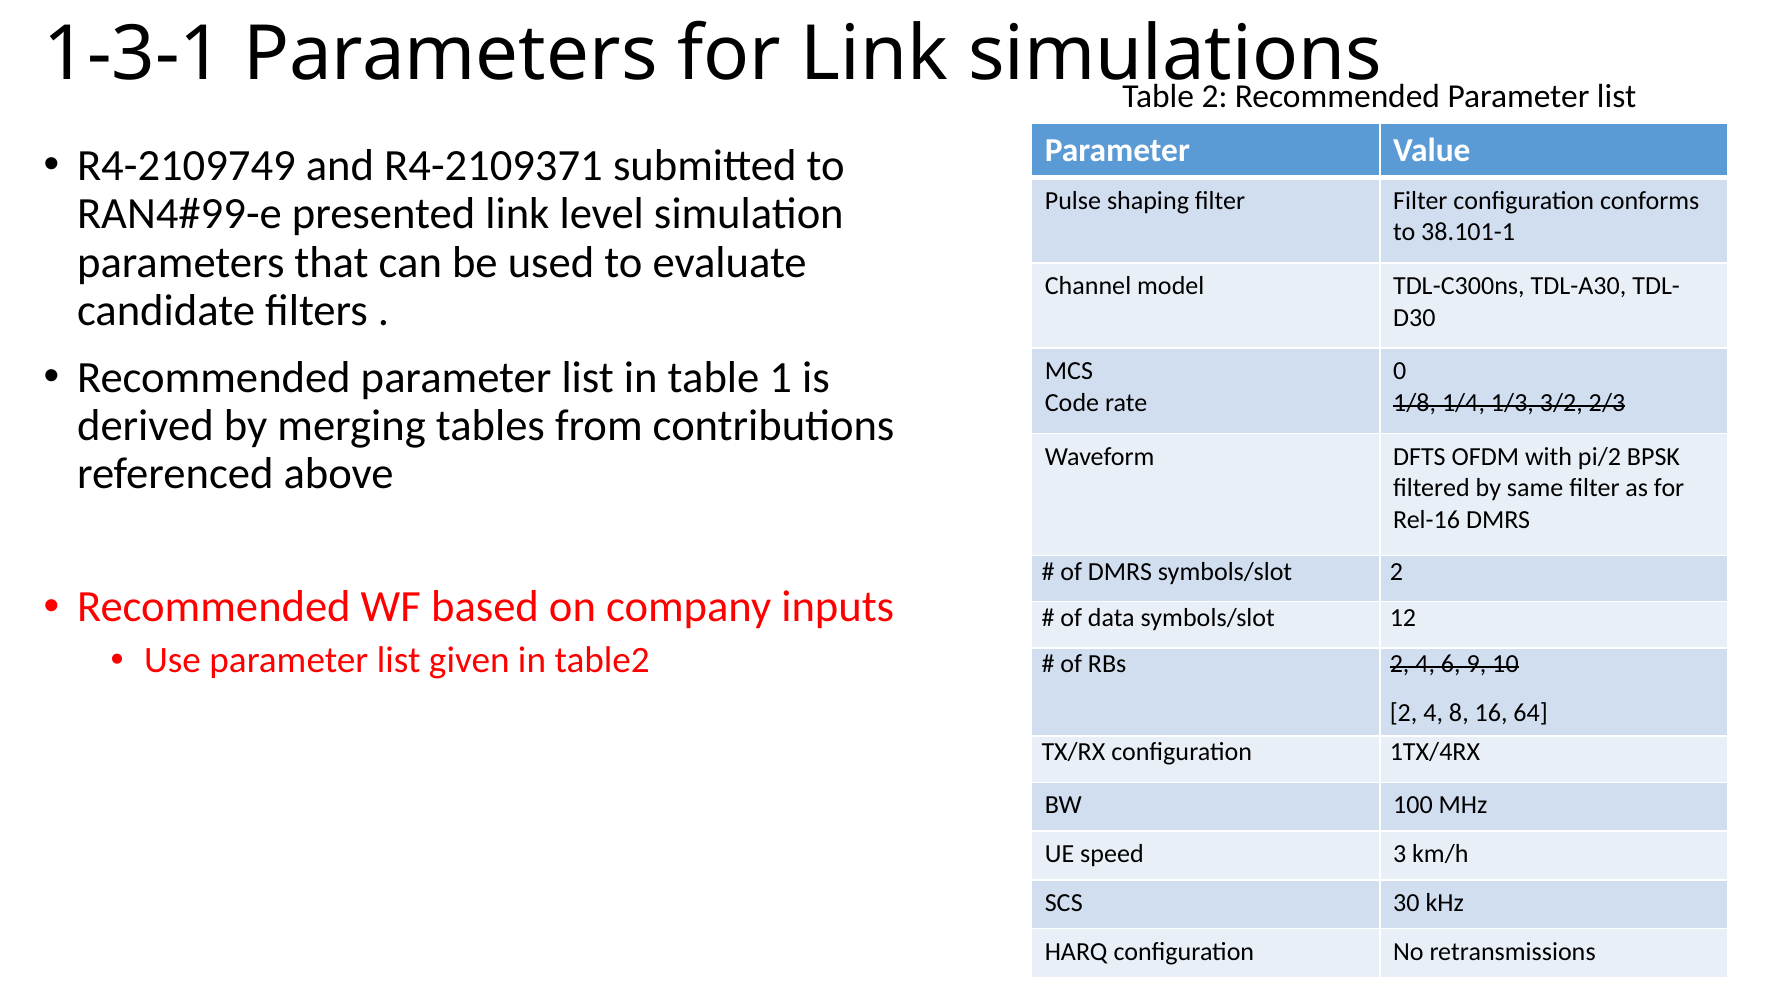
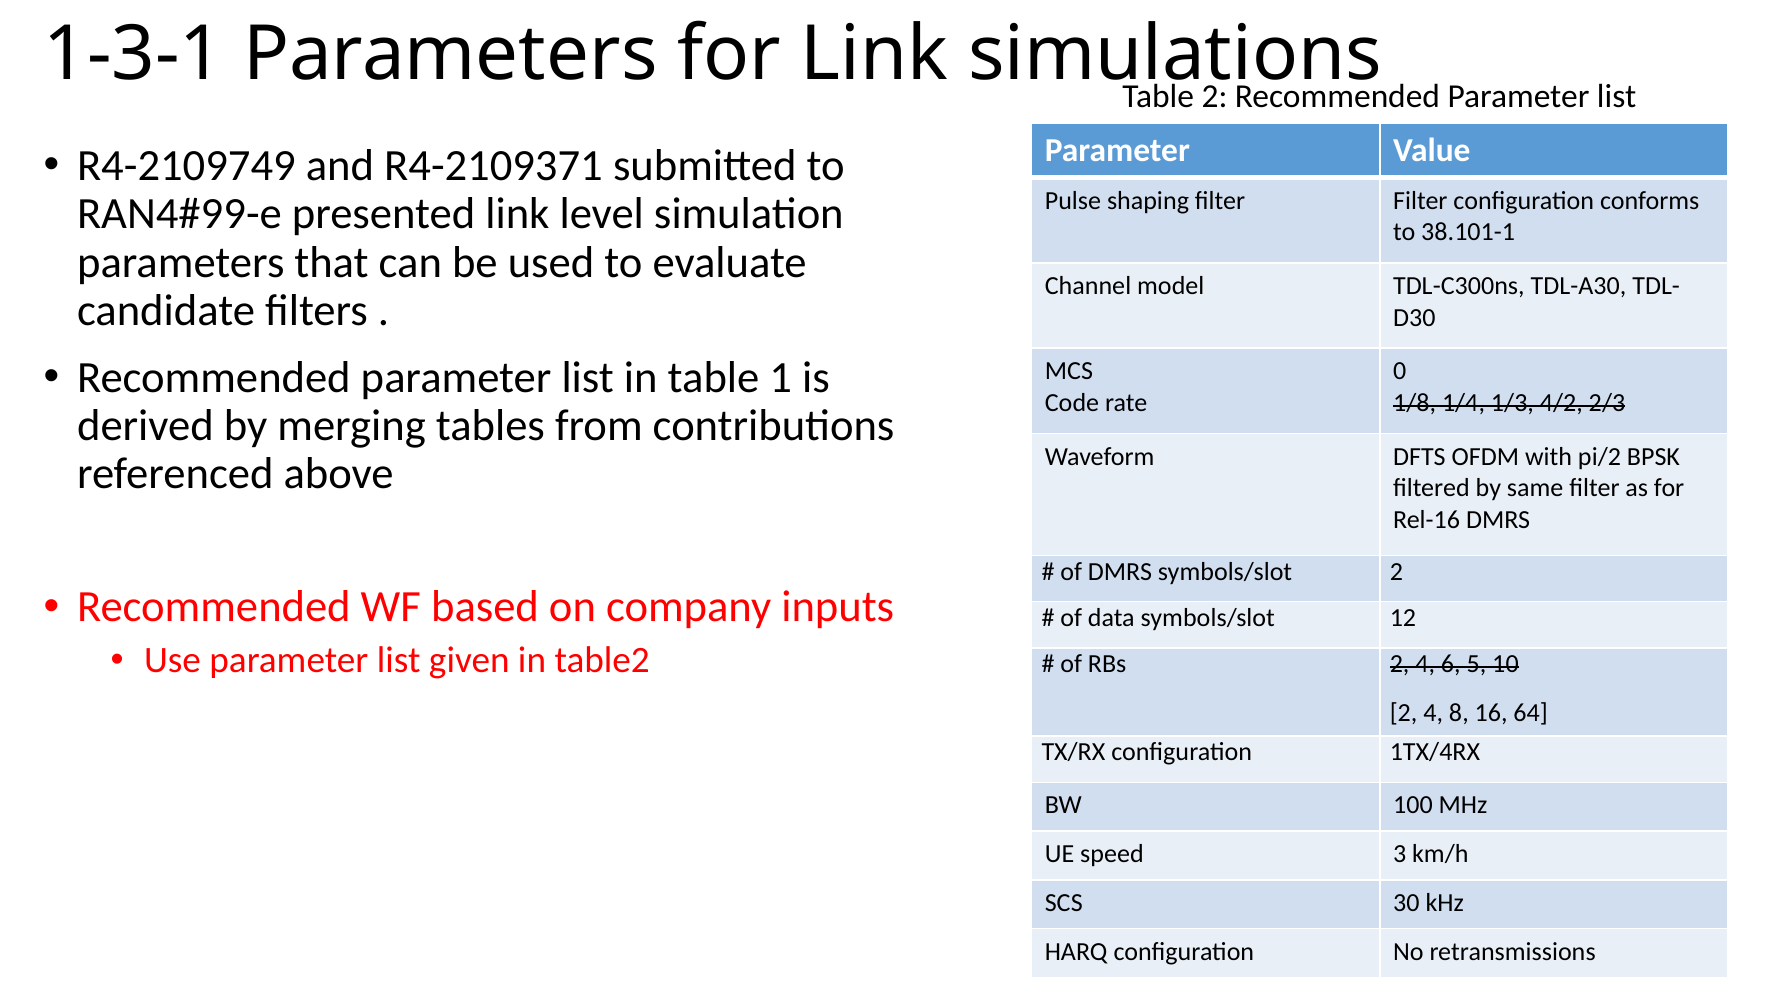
3/2: 3/2 -> 4/2
9: 9 -> 5
